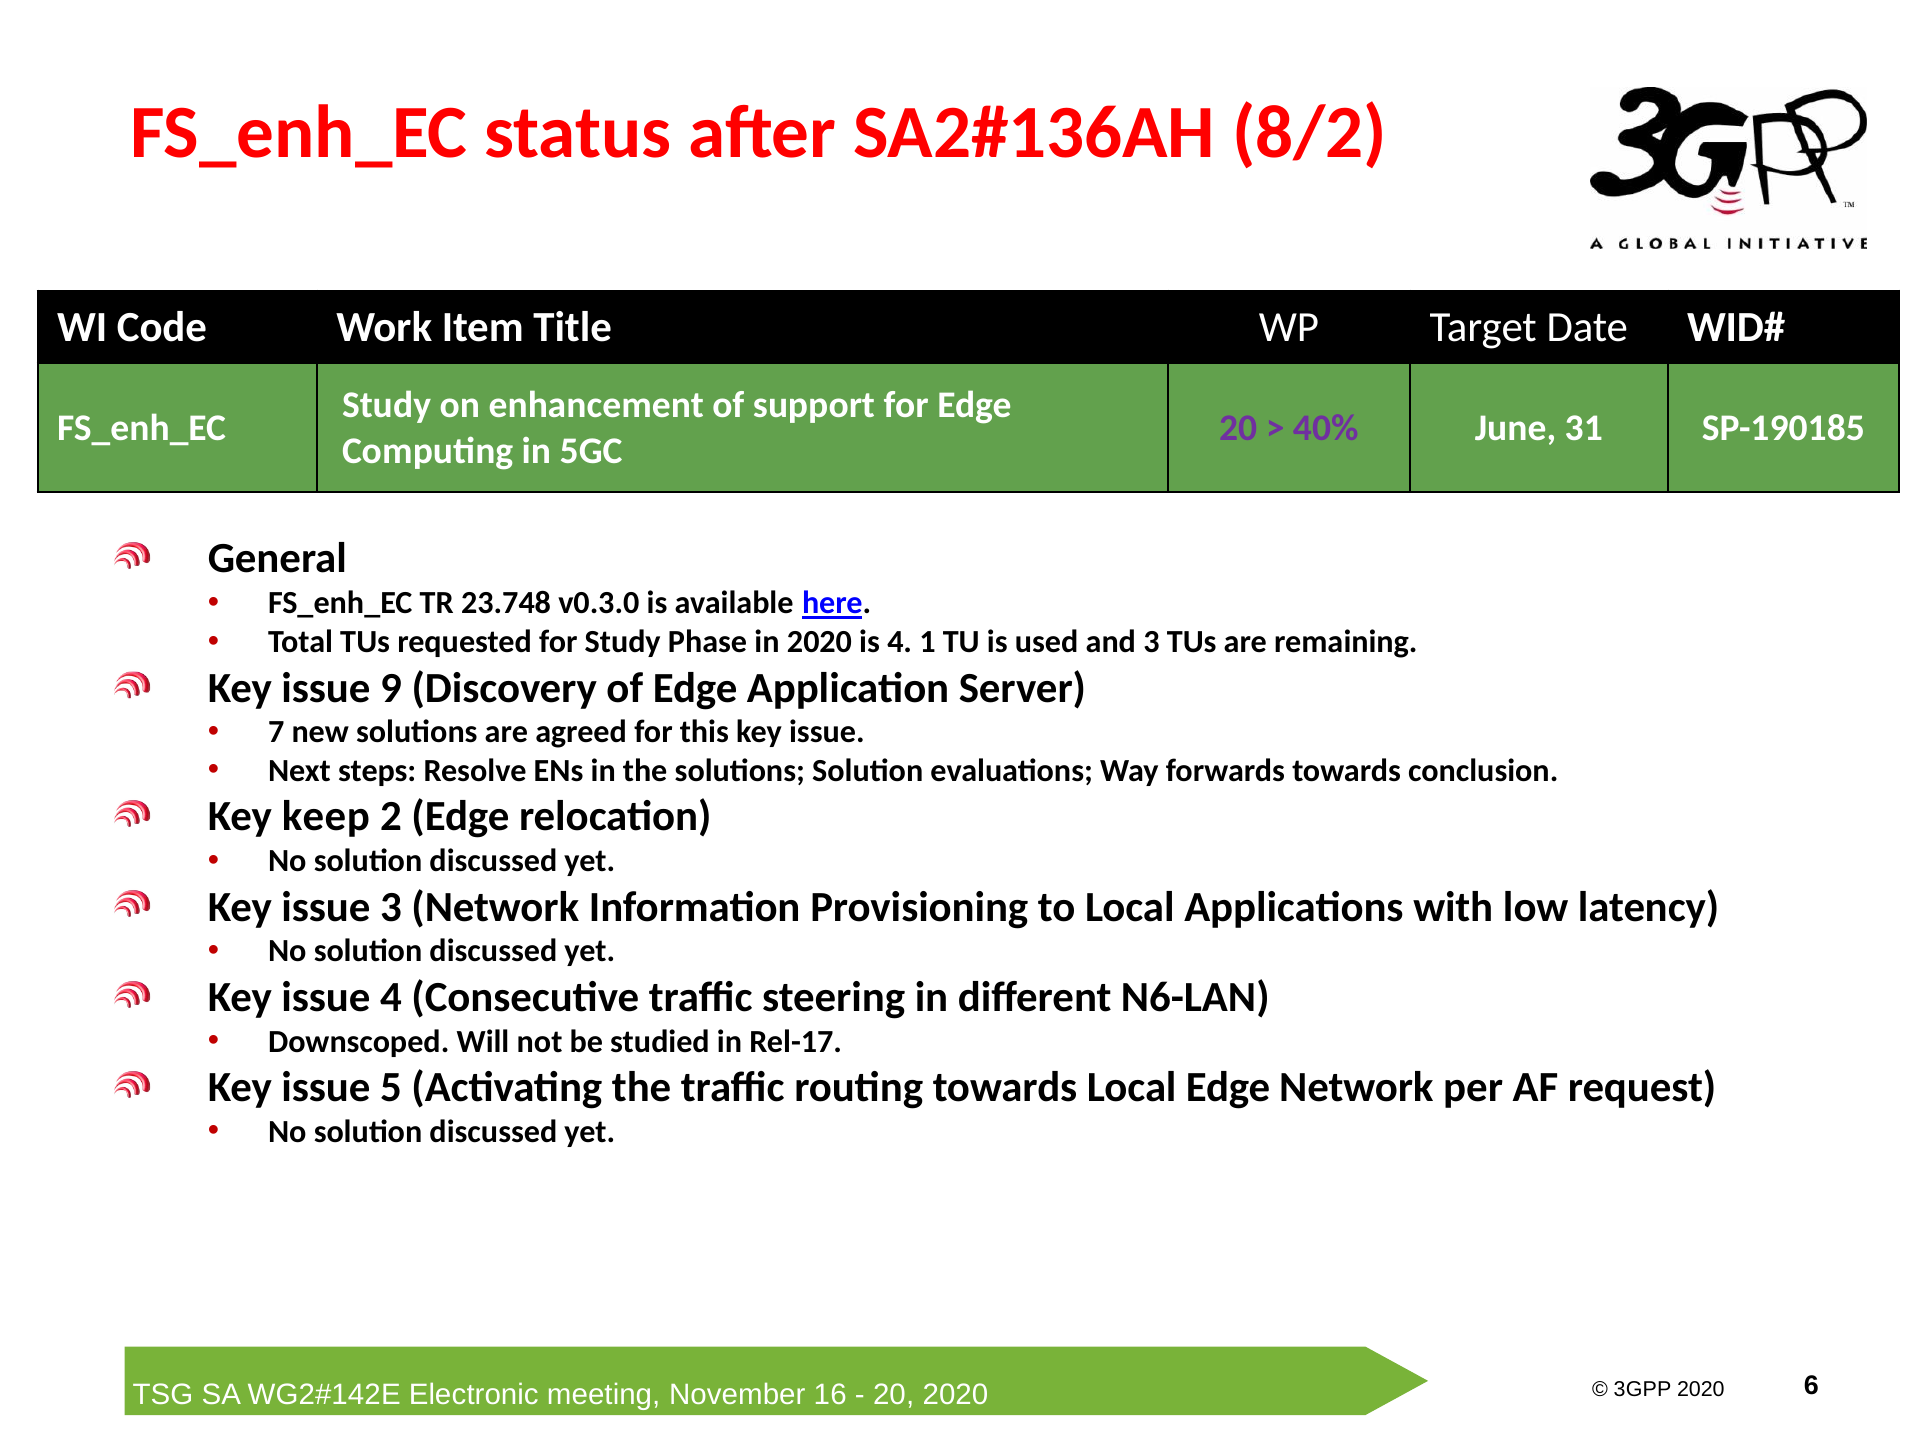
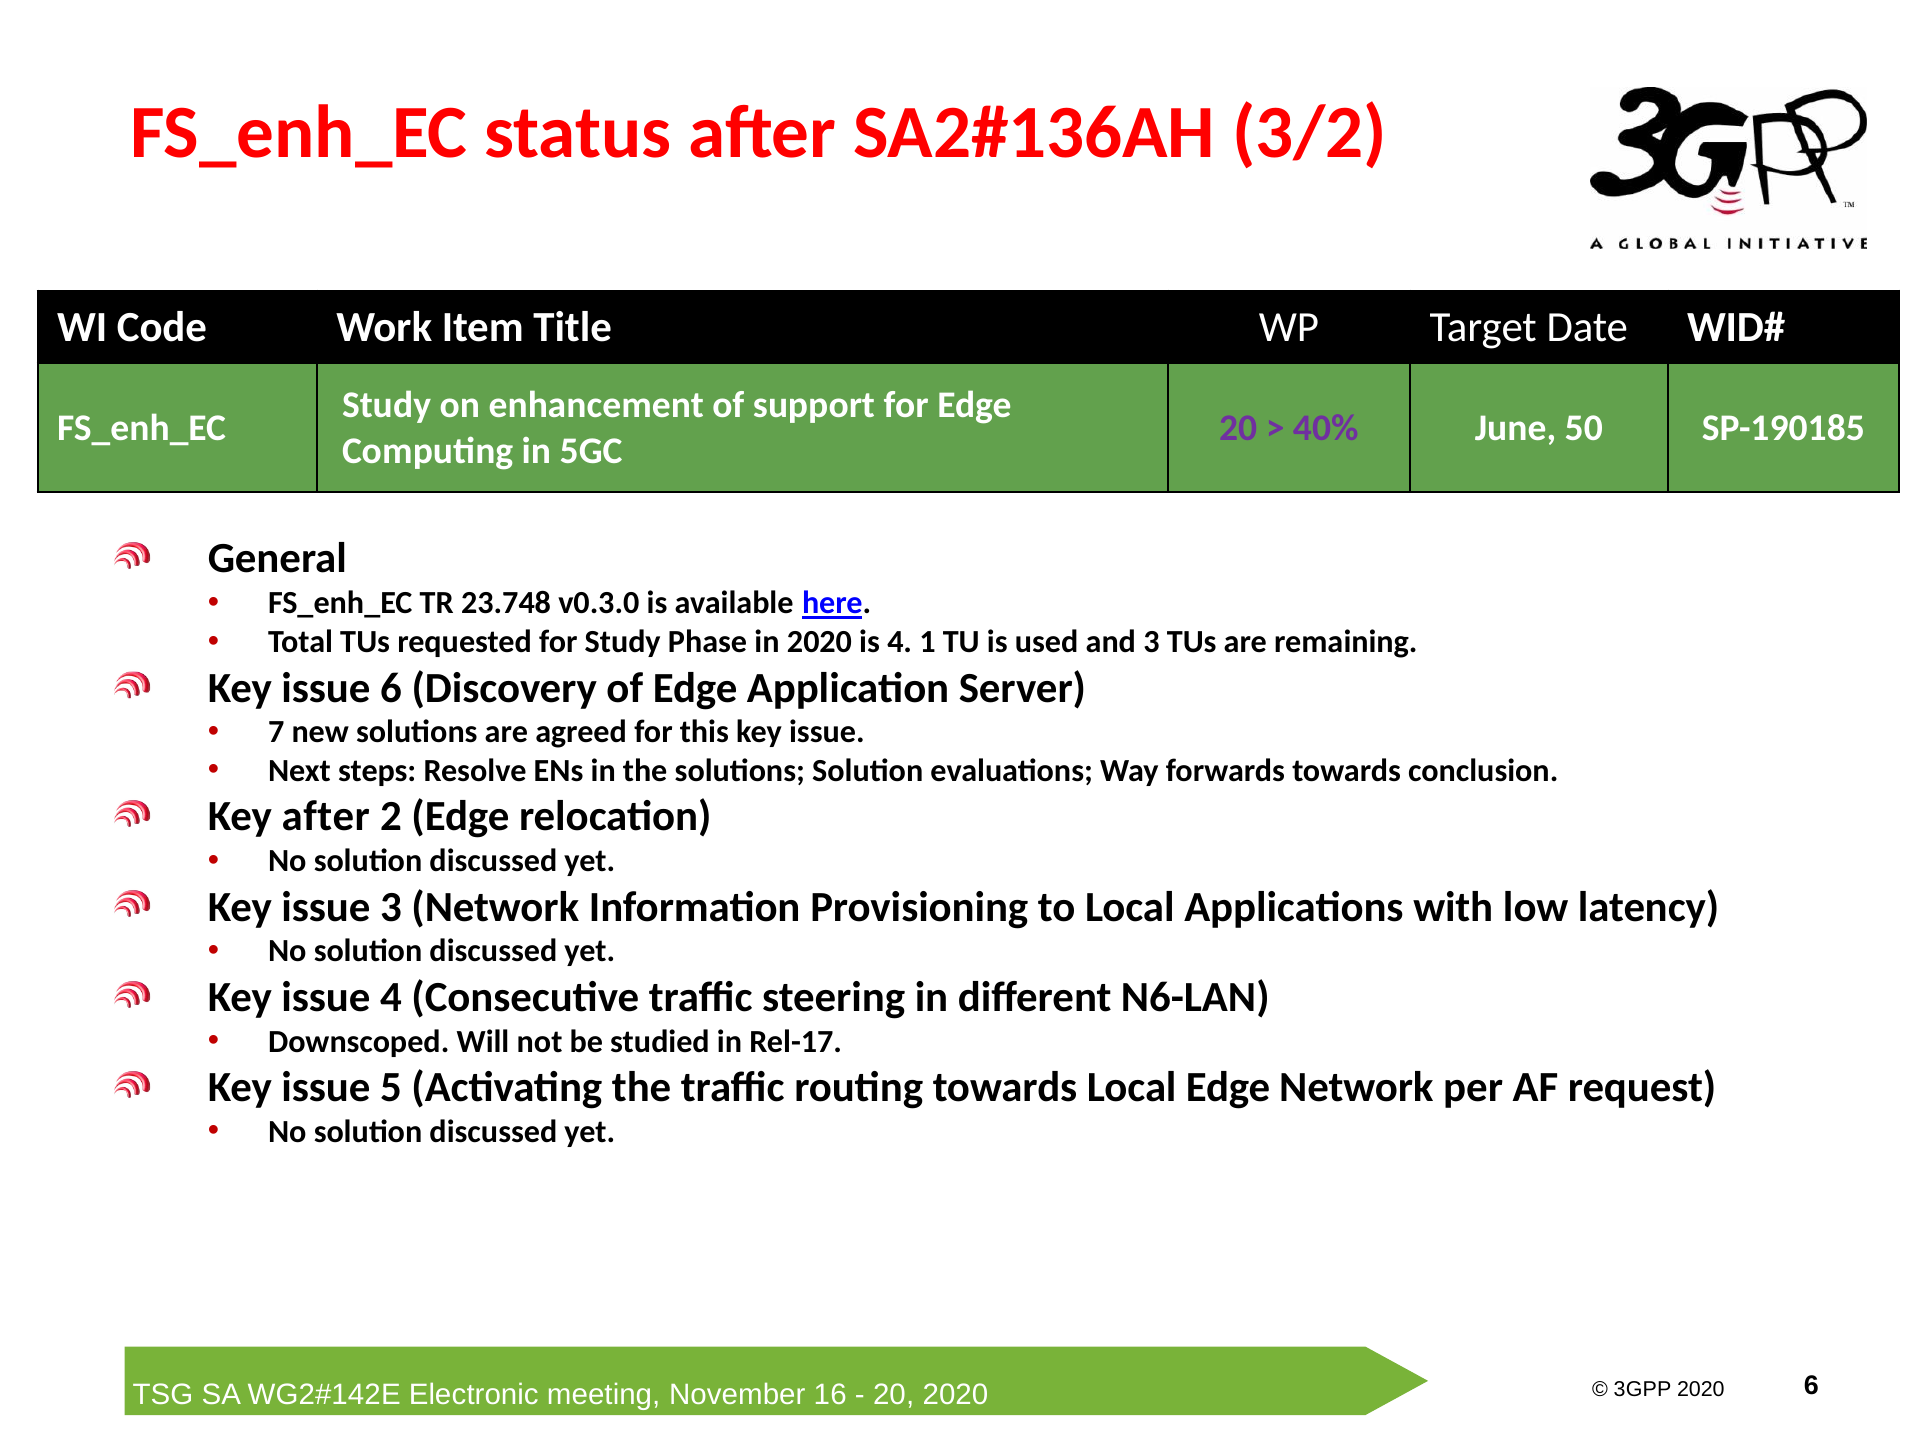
8/2: 8/2 -> 3/2
31: 31 -> 50
issue 9: 9 -> 6
Key keep: keep -> after
